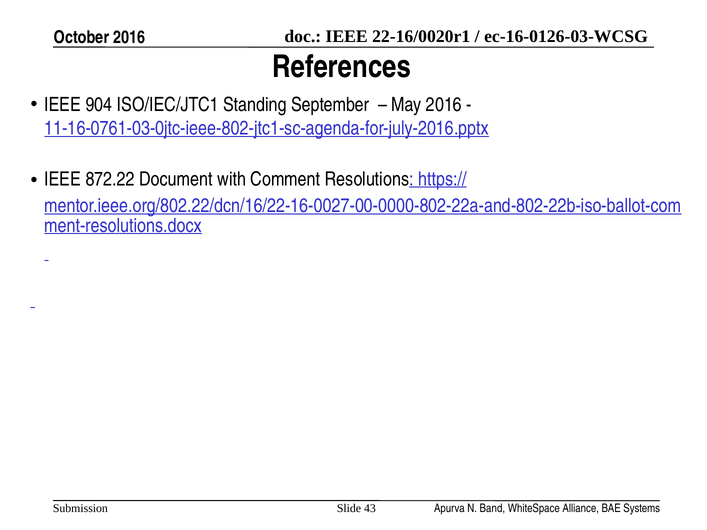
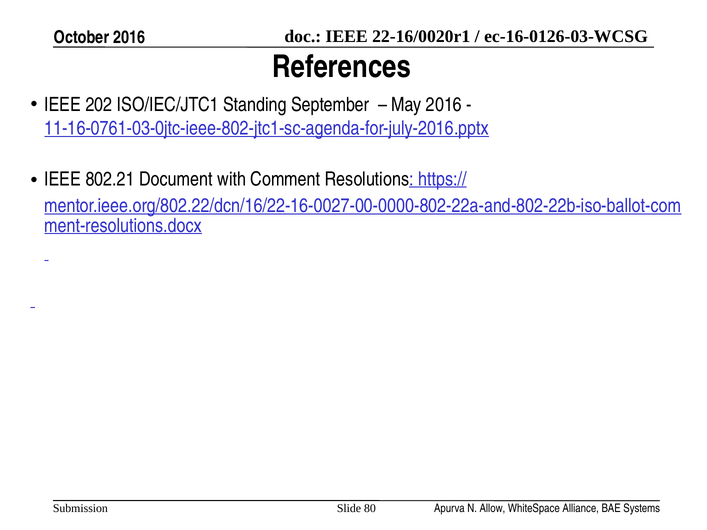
904: 904 -> 202
872.22: 872.22 -> 802.21
43: 43 -> 80
Band: Band -> Allow
